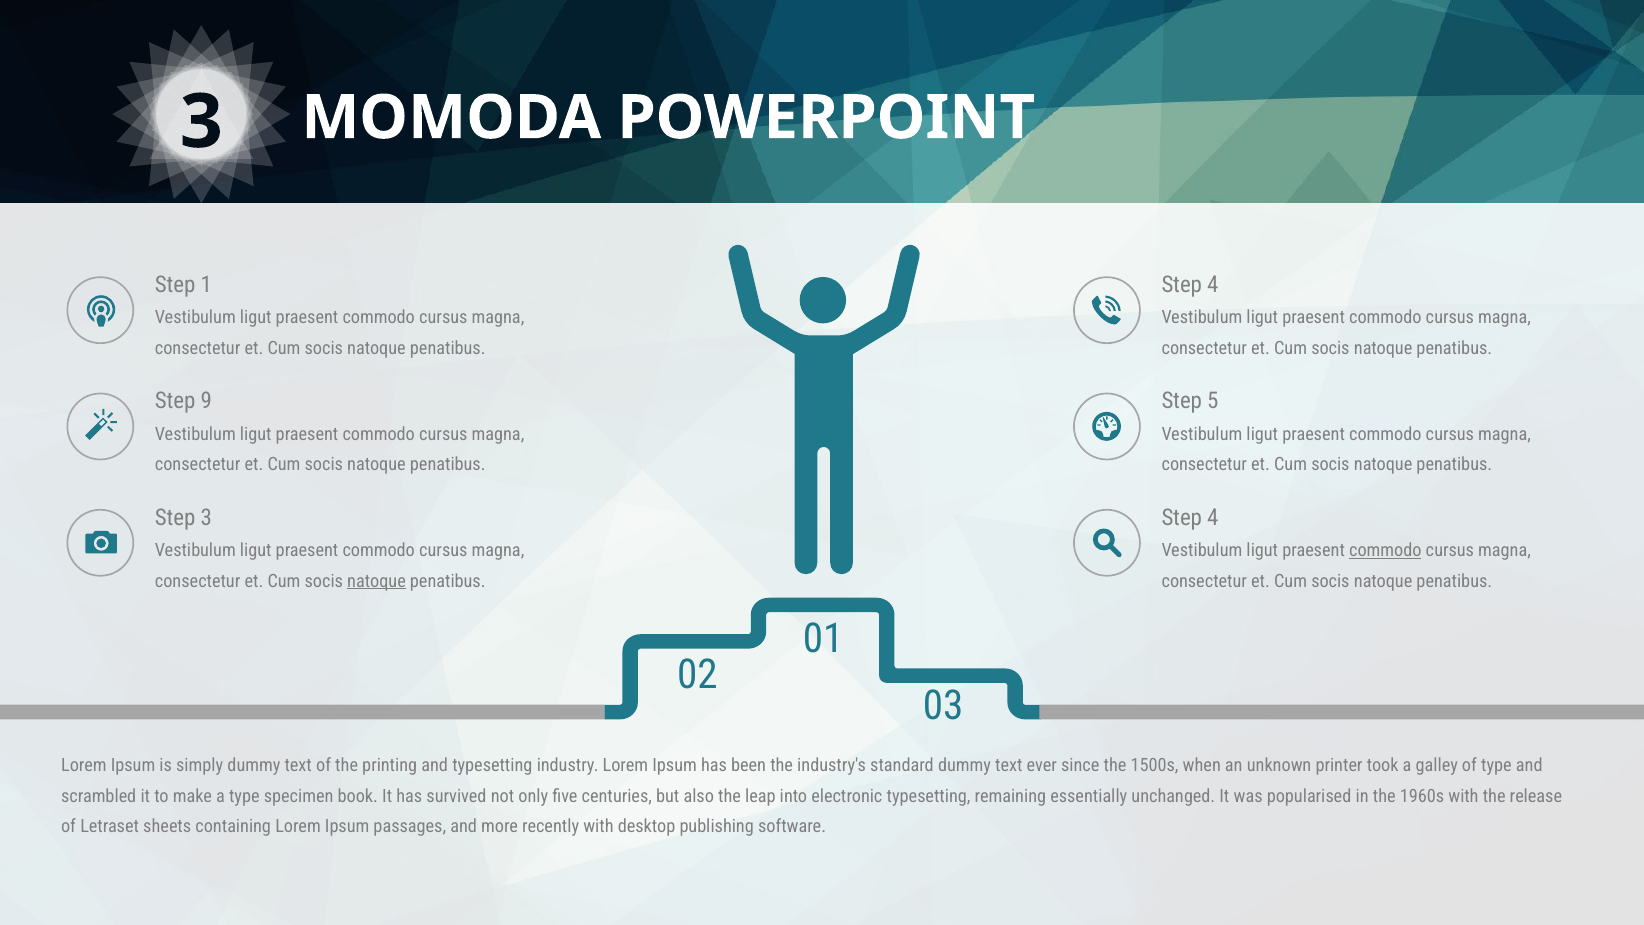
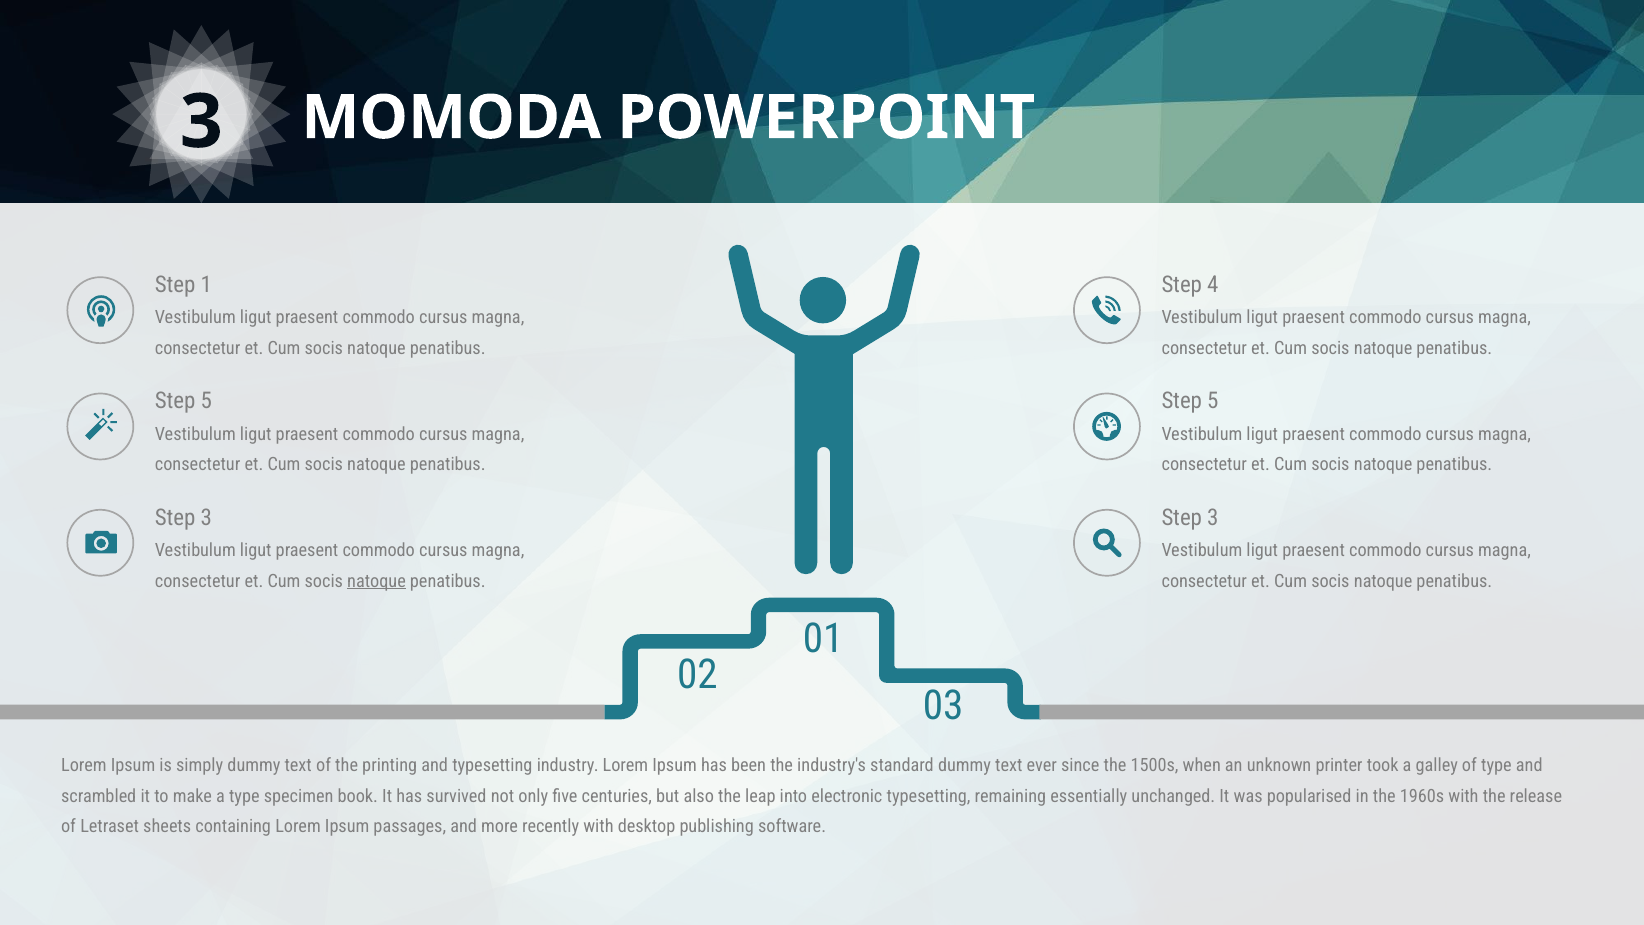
9 at (206, 401): 9 -> 5
4 at (1213, 517): 4 -> 3
commodo at (1385, 550) underline: present -> none
